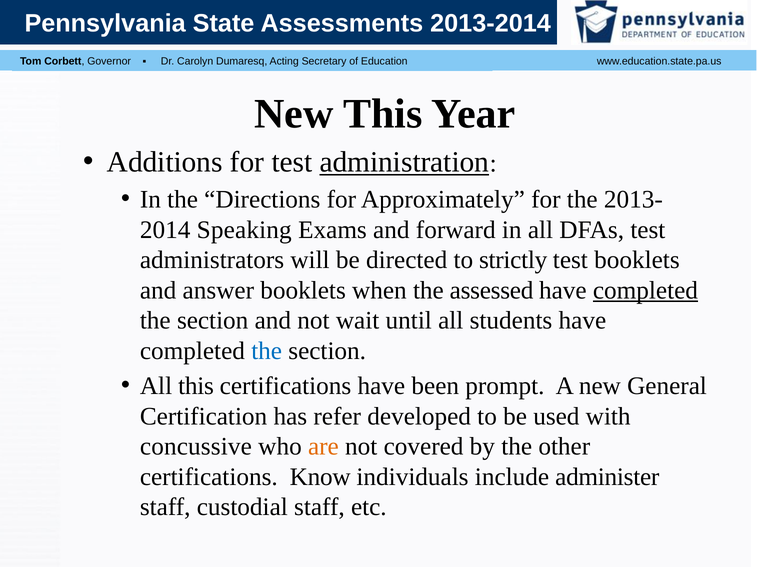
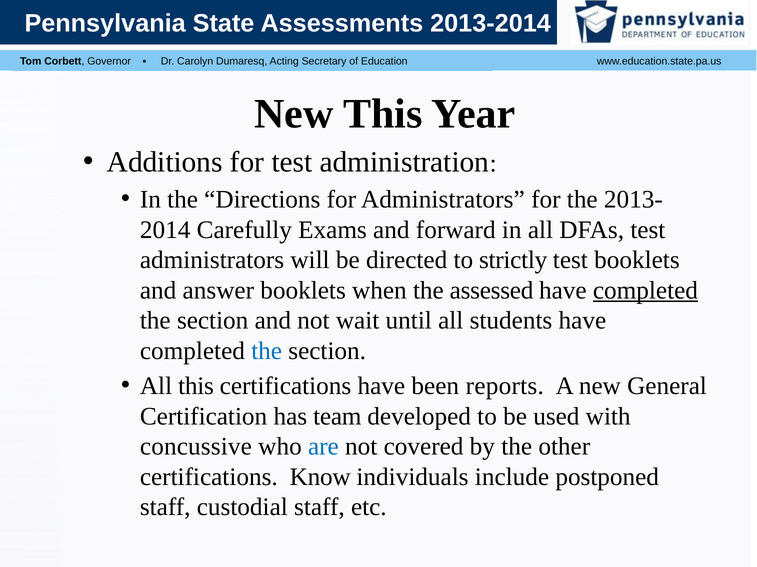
administration underline: present -> none
for Approximately: Approximately -> Administrators
Speaking: Speaking -> Carefully
prompt: prompt -> reports
refer: refer -> team
are colour: orange -> blue
administer: administer -> postponed
